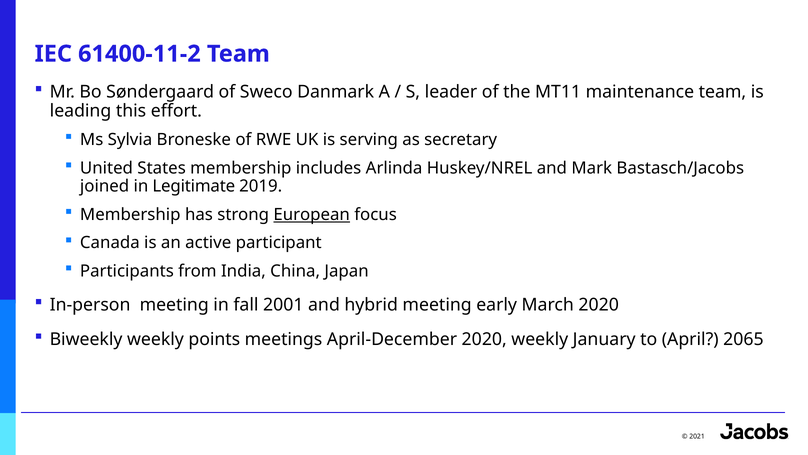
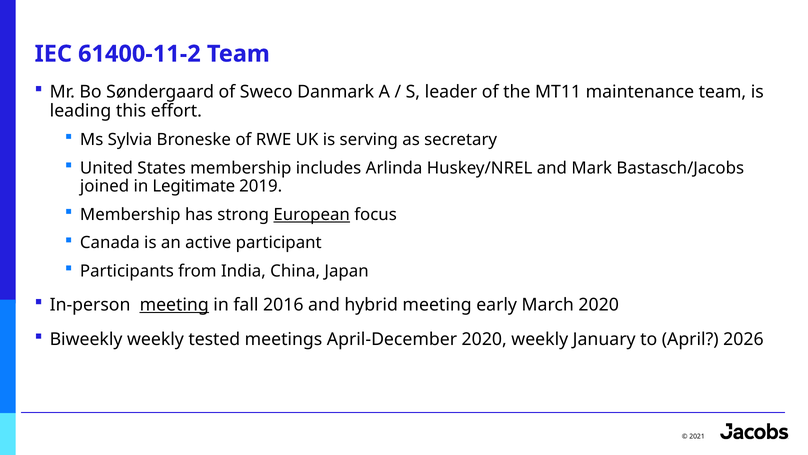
meeting at (174, 305) underline: none -> present
2001: 2001 -> 2016
points: points -> tested
2065: 2065 -> 2026
